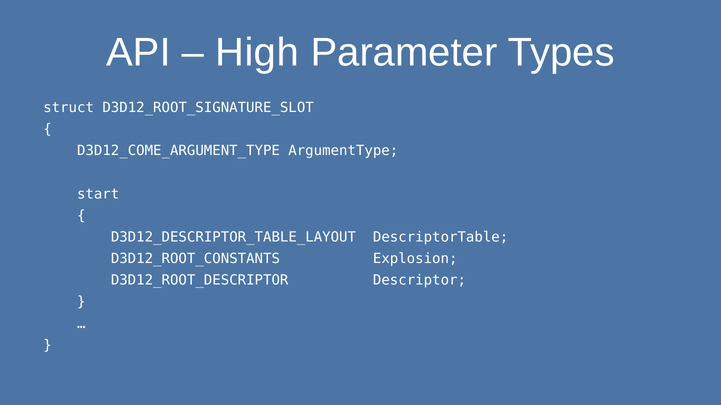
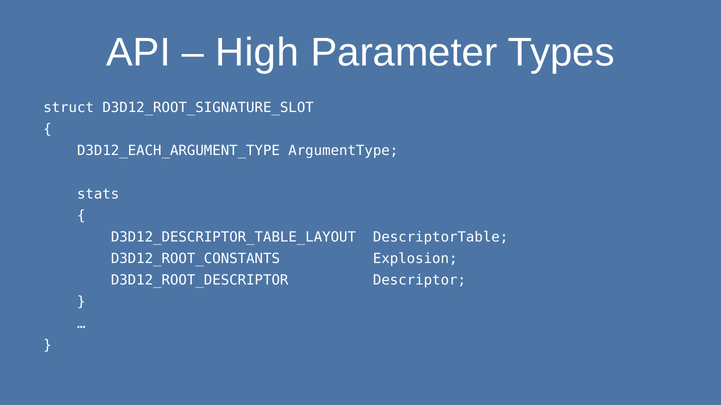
D3D12_COME_ARGUMENT_TYPE: D3D12_COME_ARGUMENT_TYPE -> D3D12_EACH_ARGUMENT_TYPE
start: start -> stats
